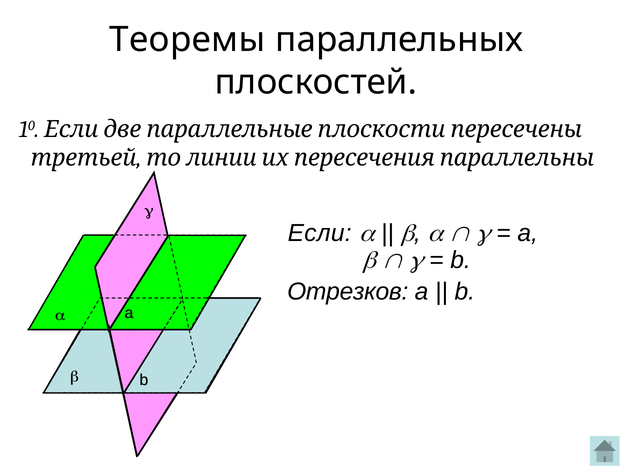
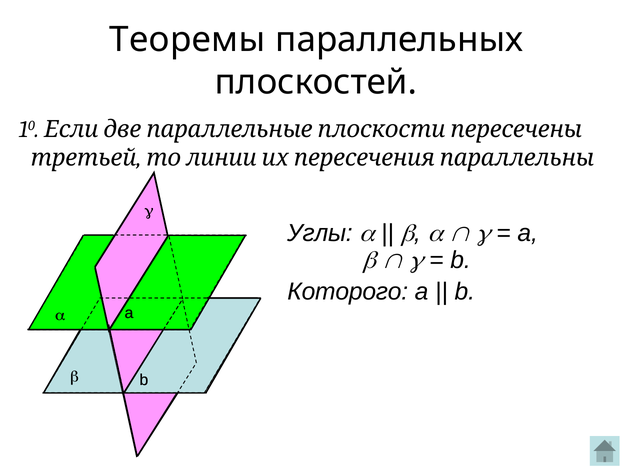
Если: Если -> Углы
Отрезков: Отрезков -> Которого
